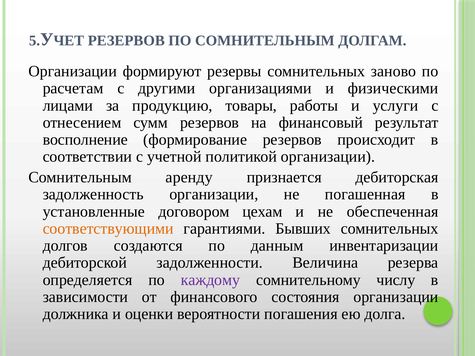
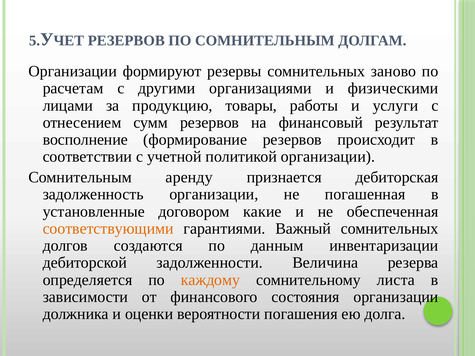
цехам: цехам -> какие
Бывших: Бывших -> Важный
каждому colour: purple -> orange
числу: числу -> листа
